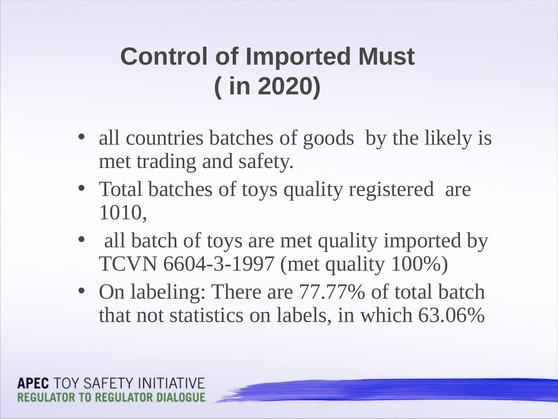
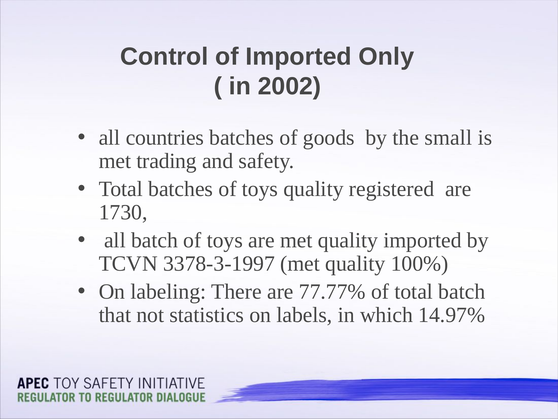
Must: Must -> Only
2020: 2020 -> 2002
likely: likely -> small
1010: 1010 -> 1730
6604-3-1997: 6604-3-1997 -> 3378-3-1997
63.06%: 63.06% -> 14.97%
